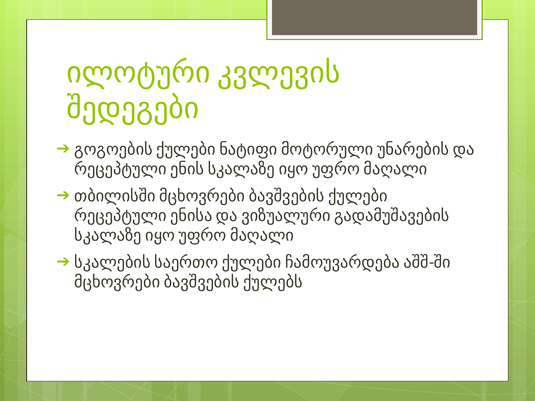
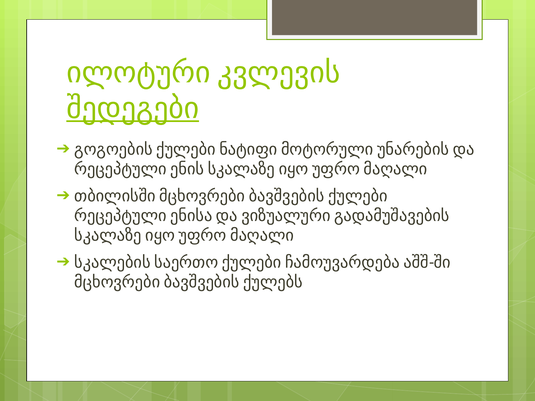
შედეგები underline: none -> present
